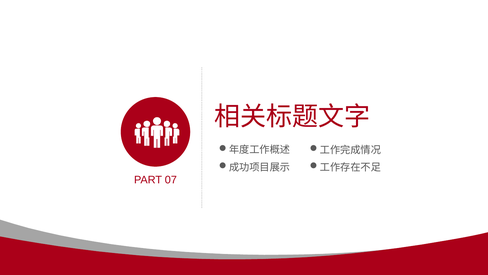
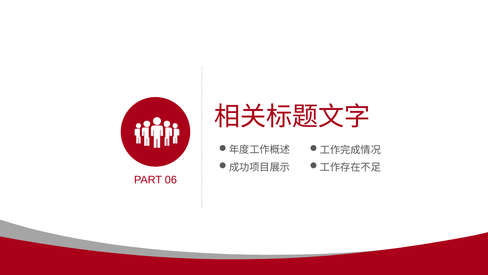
07: 07 -> 06
